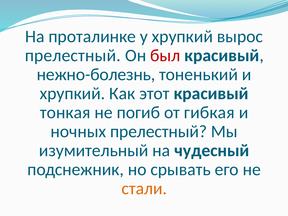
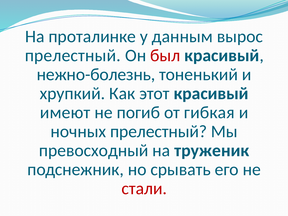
у хрупкий: хрупкий -> данным
тонкая: тонкая -> имеют
изумительный: изумительный -> превосходный
чудесный: чудесный -> труженик
стали colour: orange -> red
